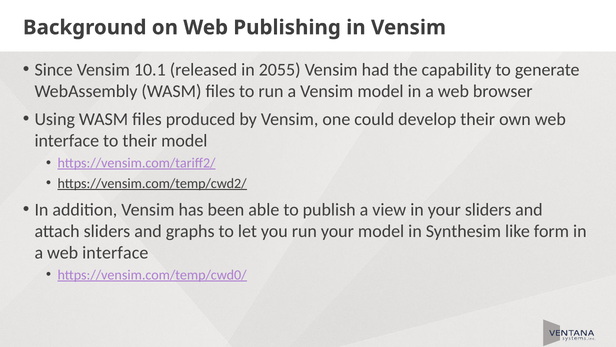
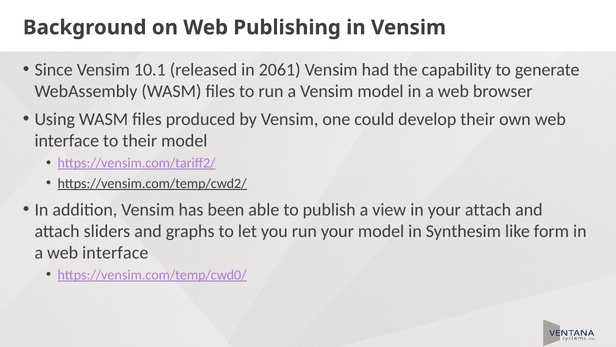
2055: 2055 -> 2061
your sliders: sliders -> attach
